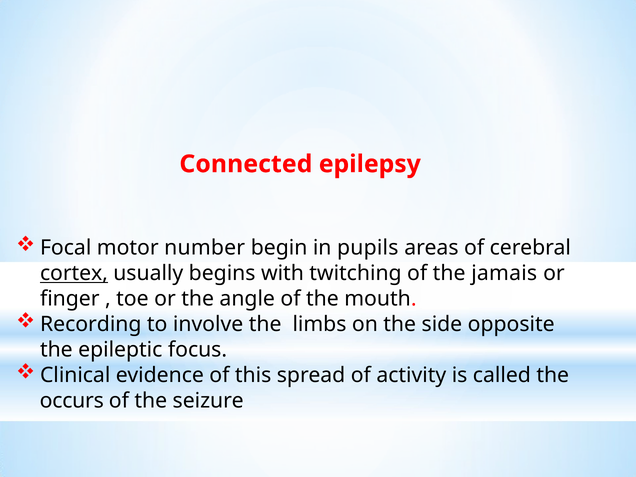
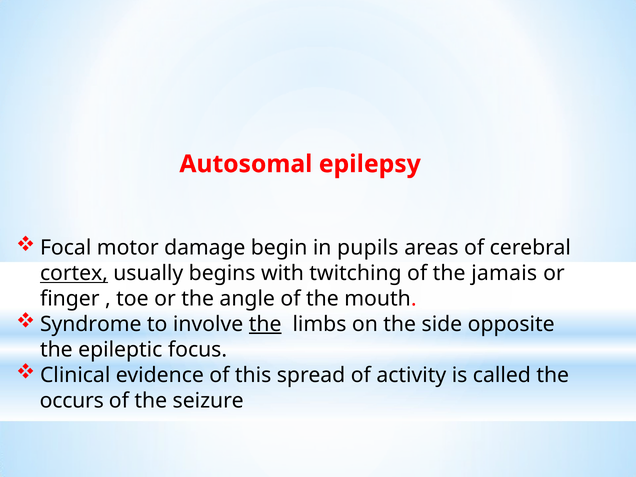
Connected: Connected -> Autosomal
number: number -> damage
Recording: Recording -> Syndrome
the at (265, 324) underline: none -> present
